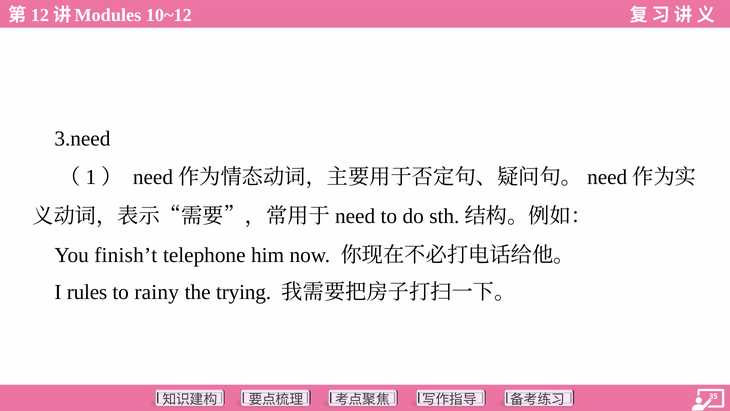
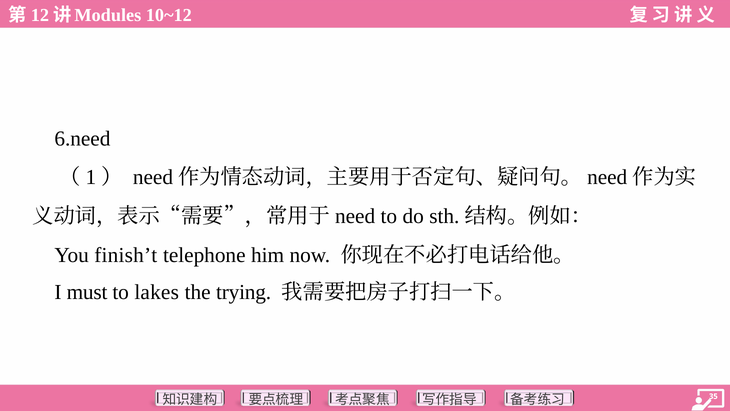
3.need: 3.need -> 6.need
rules: rules -> must
rainy: rainy -> lakes
